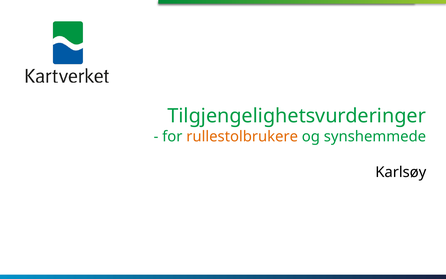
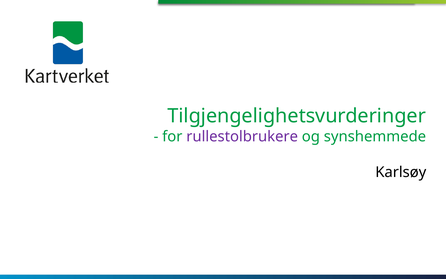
rullestolbrukere colour: orange -> purple
